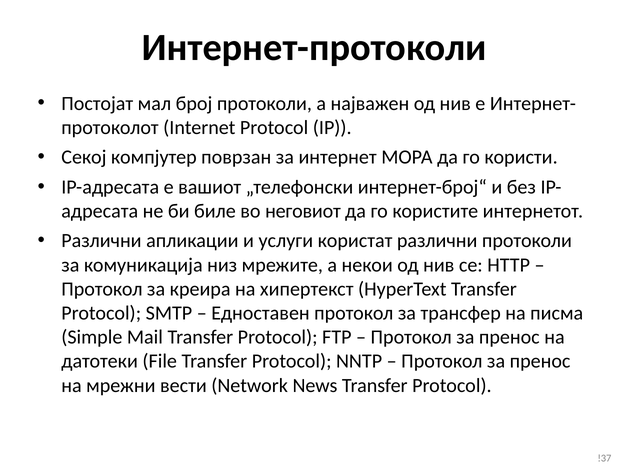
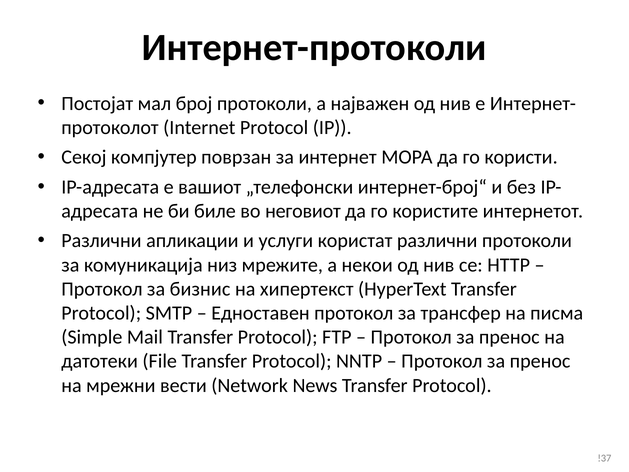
креира: креира -> бизнис
